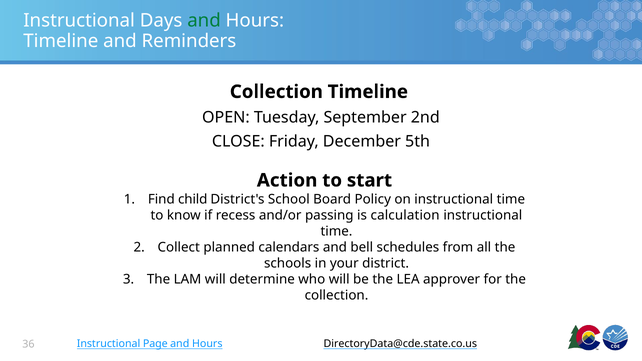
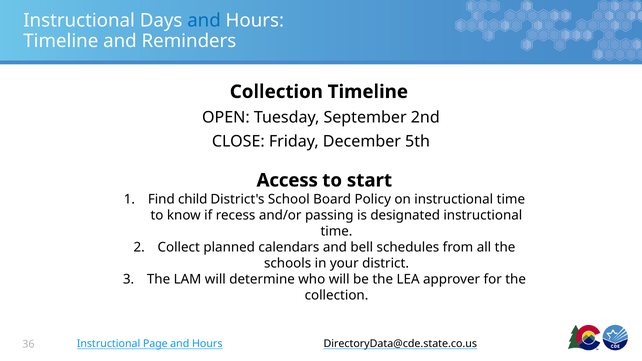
and at (204, 21) colour: green -> blue
Action: Action -> Access
calculation: calculation -> designated
